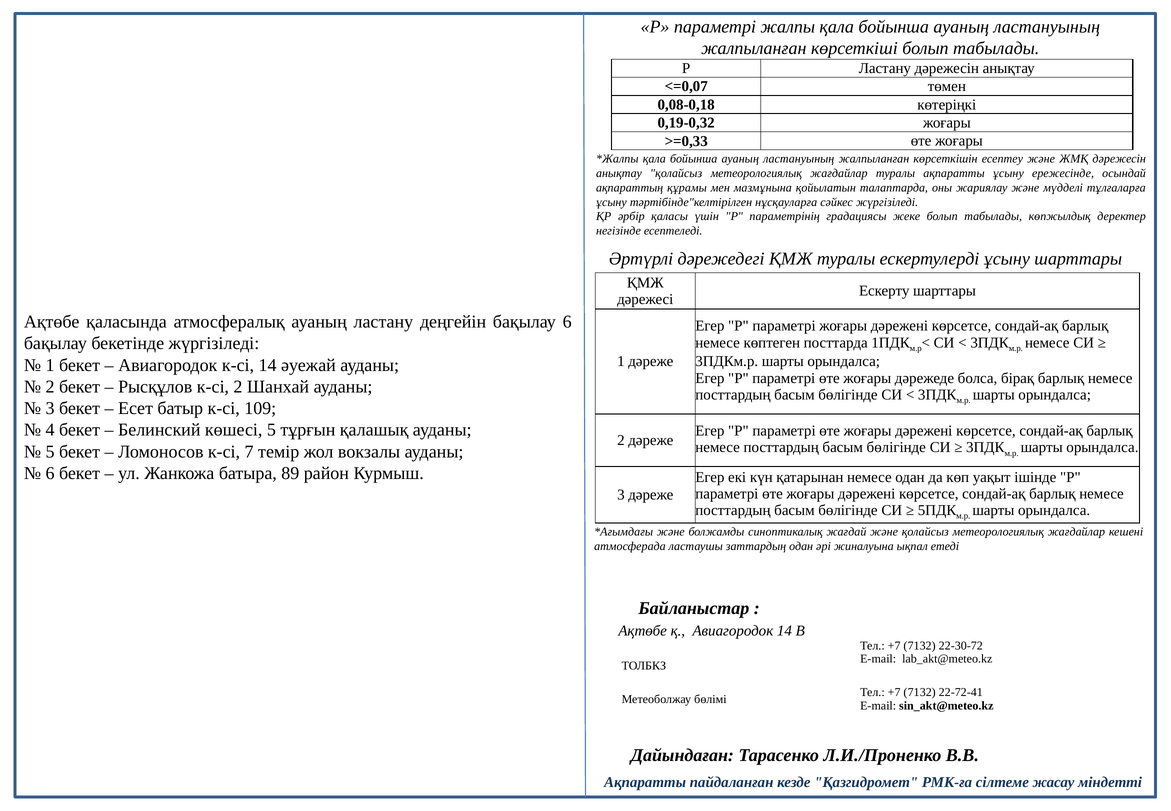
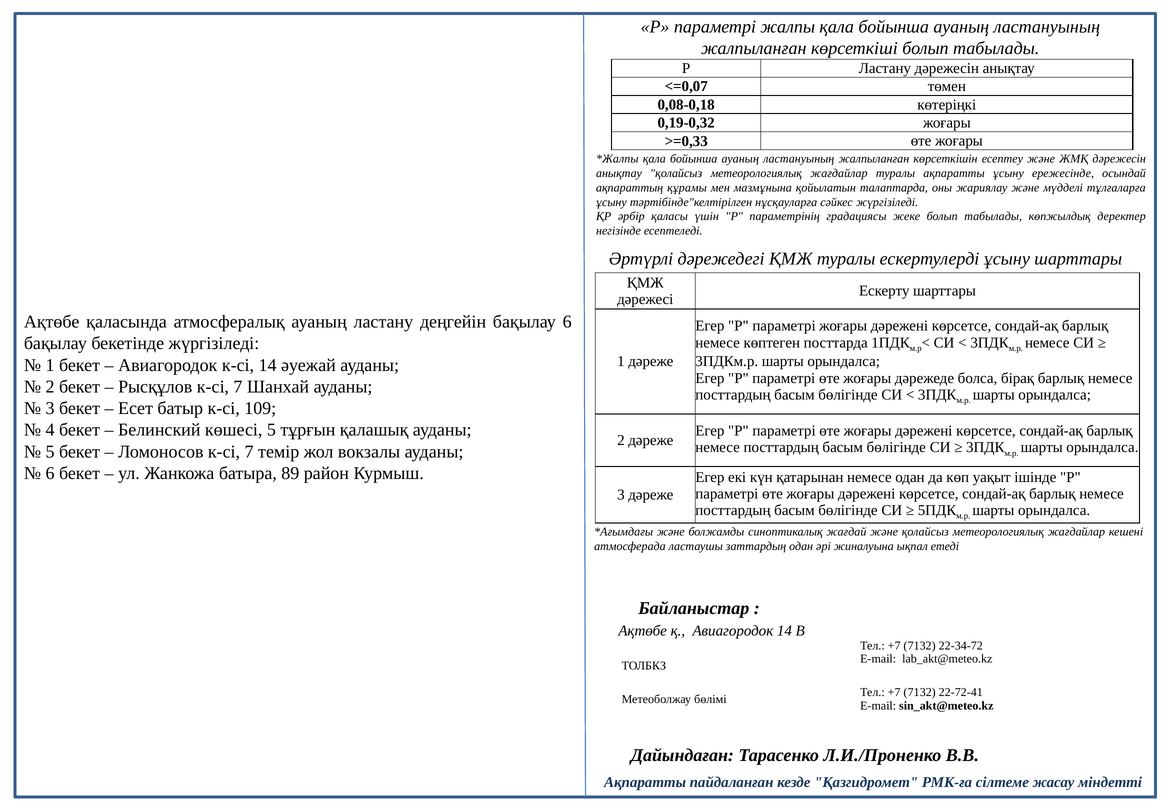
Рысқұлов к-сі 2: 2 -> 7
22-30-72: 22-30-72 -> 22-34-72
